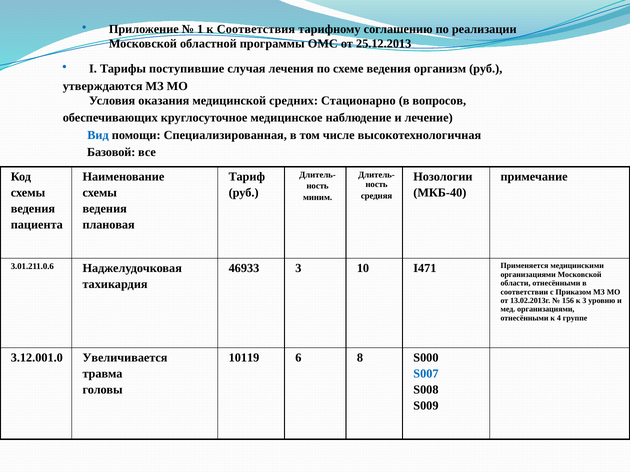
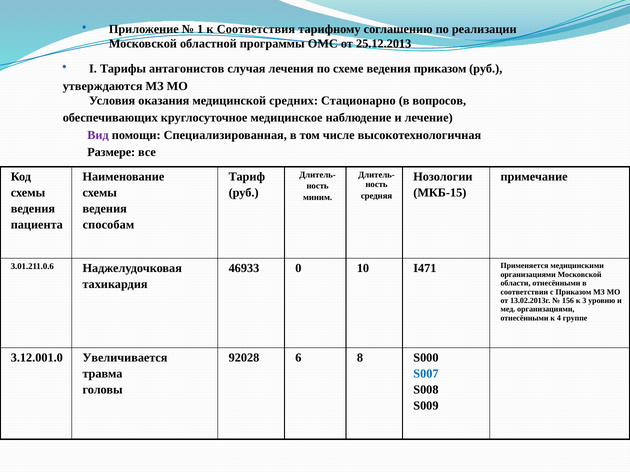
поступившие: поступившие -> антагонистов
ведения организм: организм -> приказом
Вид colour: blue -> purple
Базовой: Базовой -> Размере
МКБ-40: МКБ-40 -> МКБ-15
плановая: плановая -> способам
46933 3: 3 -> 0
10119: 10119 -> 92028
